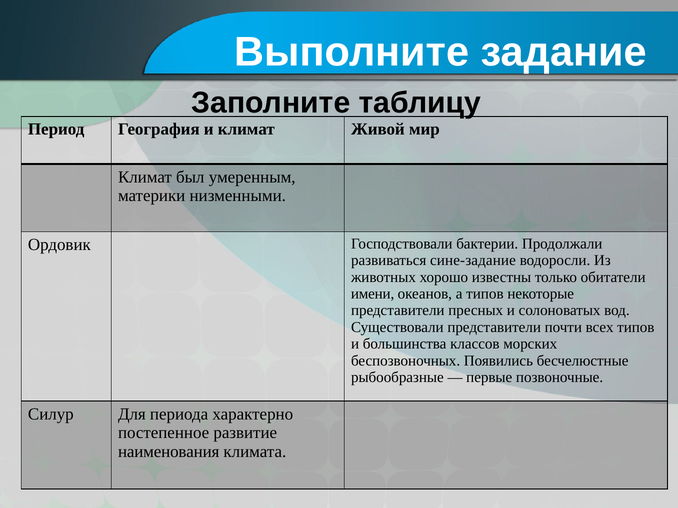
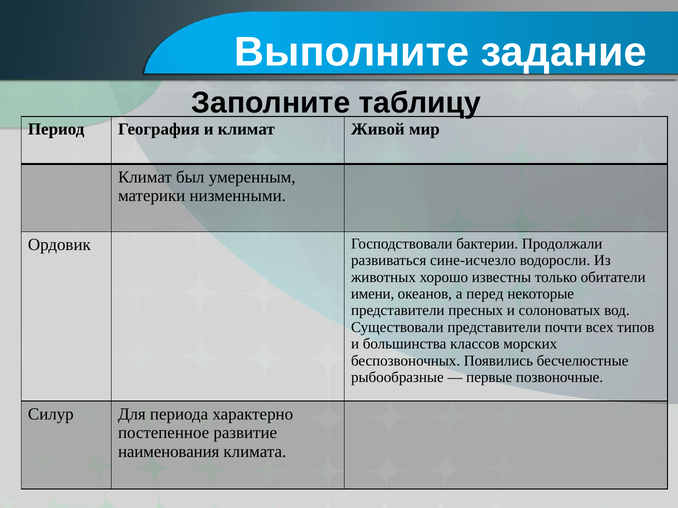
сине-задание: сине-задание -> сине-исчезло
а типов: типов -> перед
